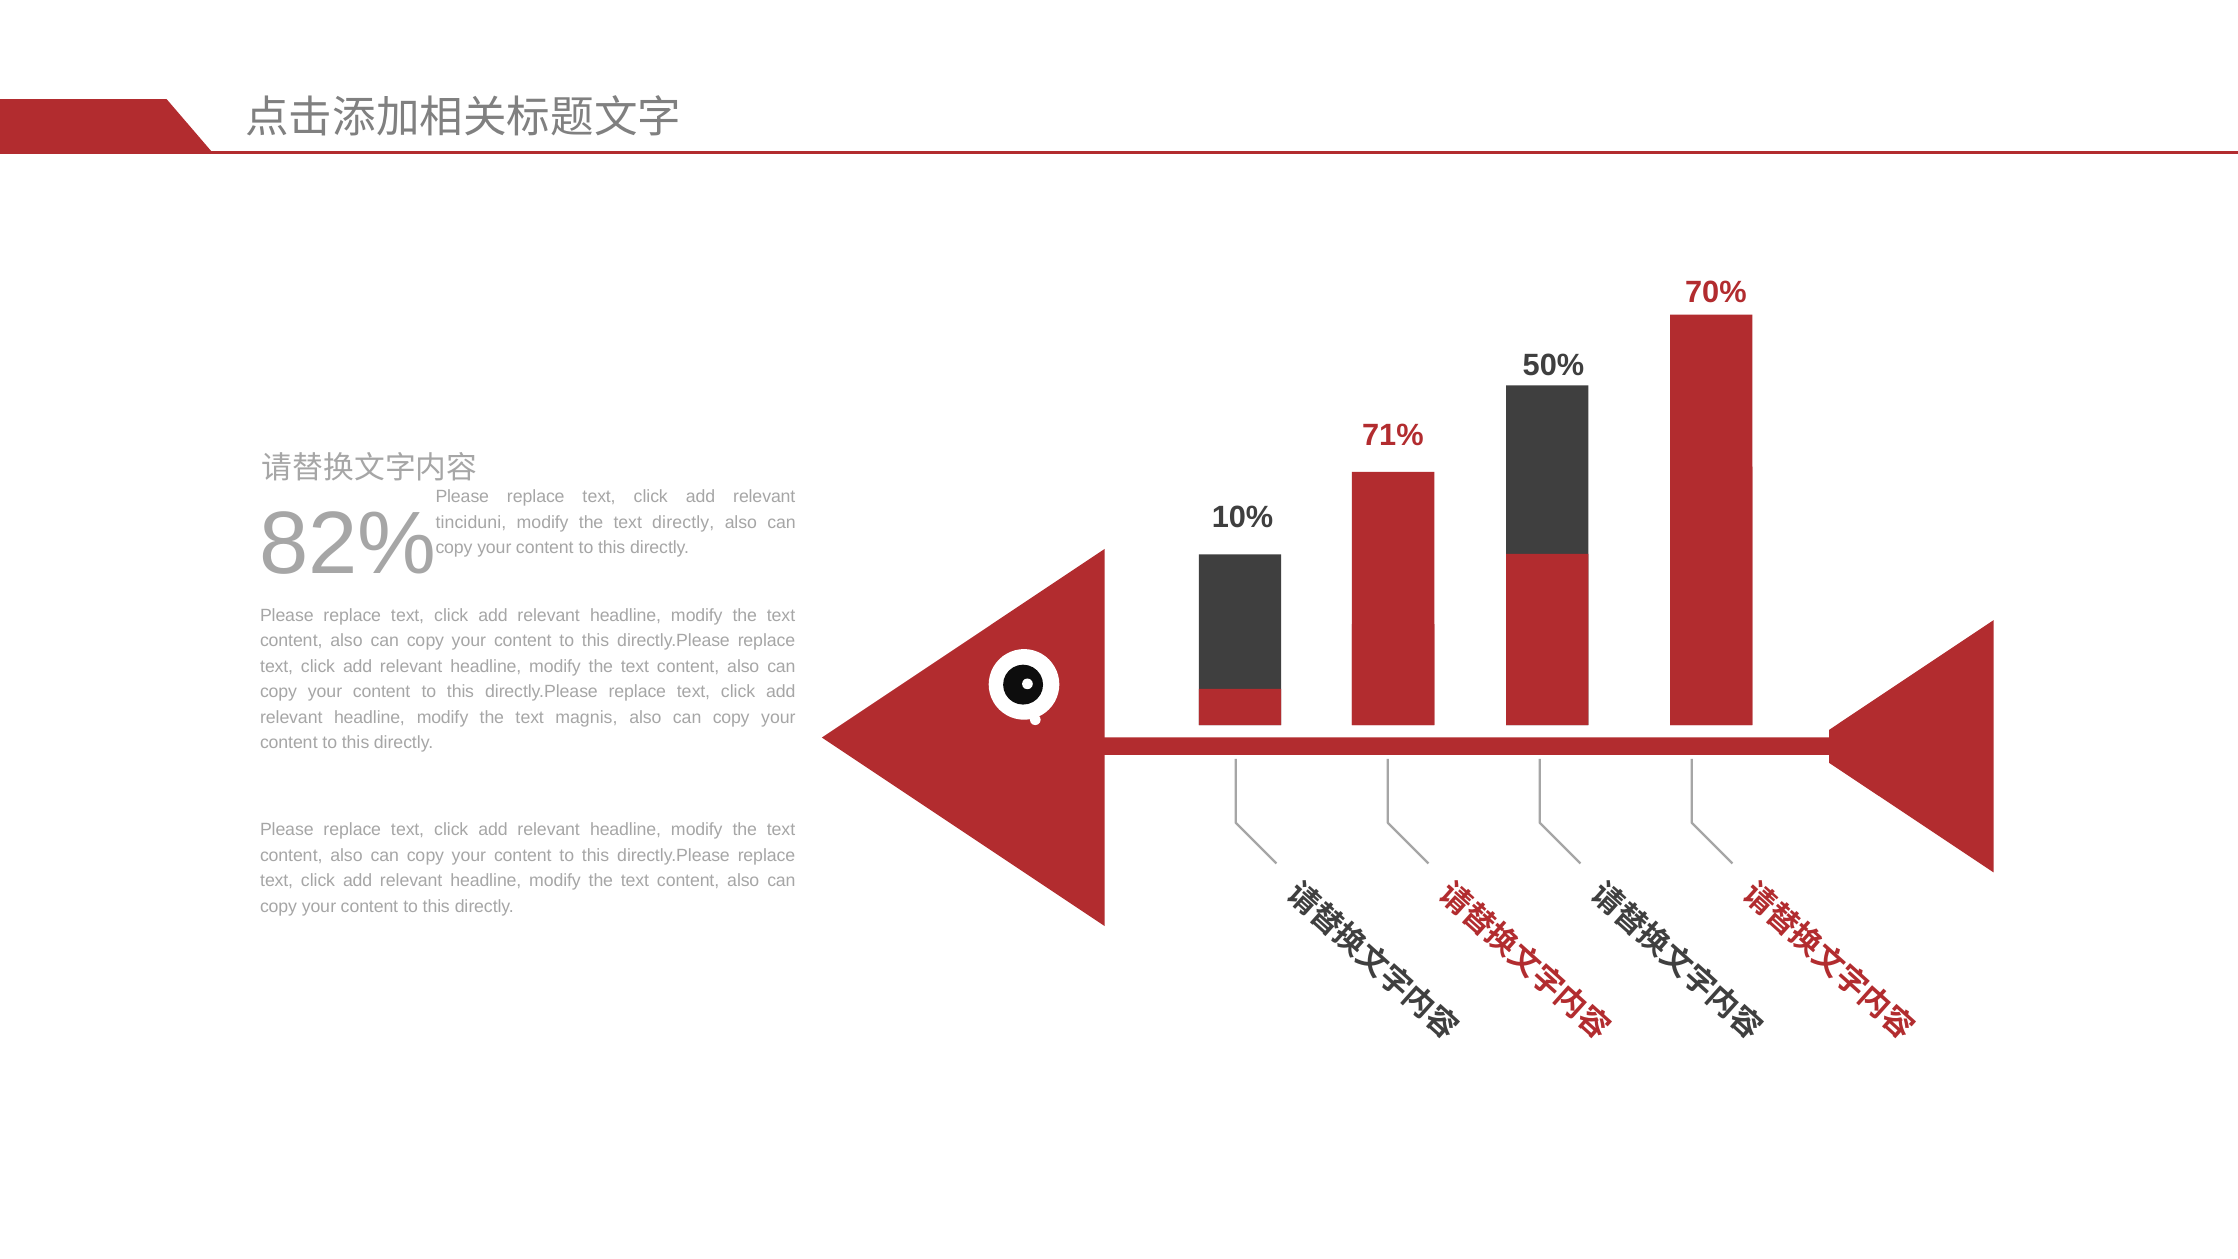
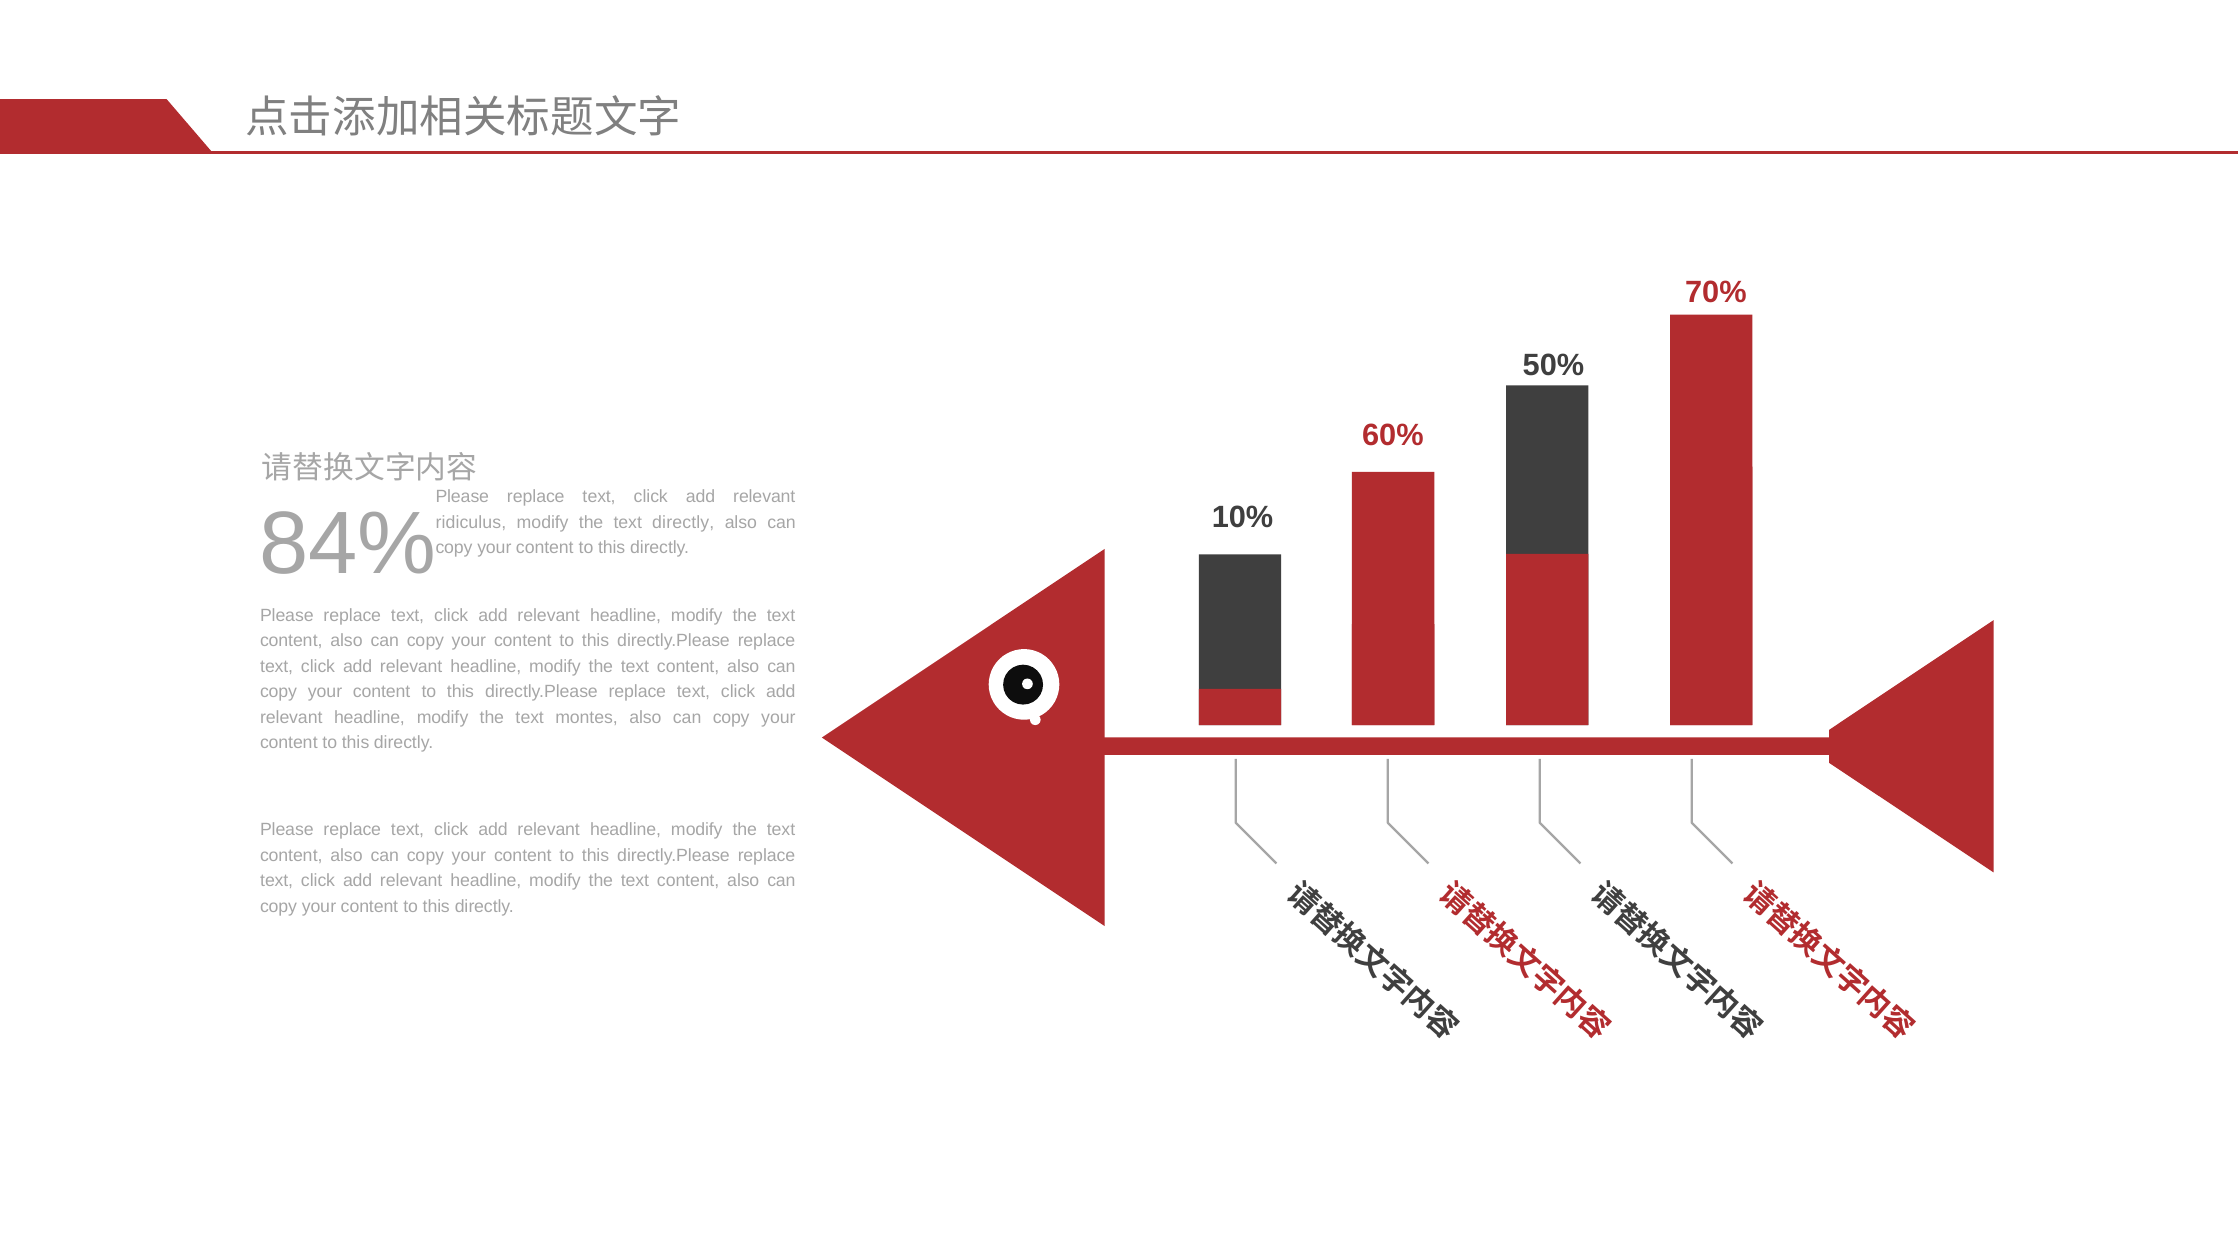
71%: 71% -> 60%
82%: 82% -> 84%
tinciduni: tinciduni -> ridiculus
magnis: magnis -> montes
